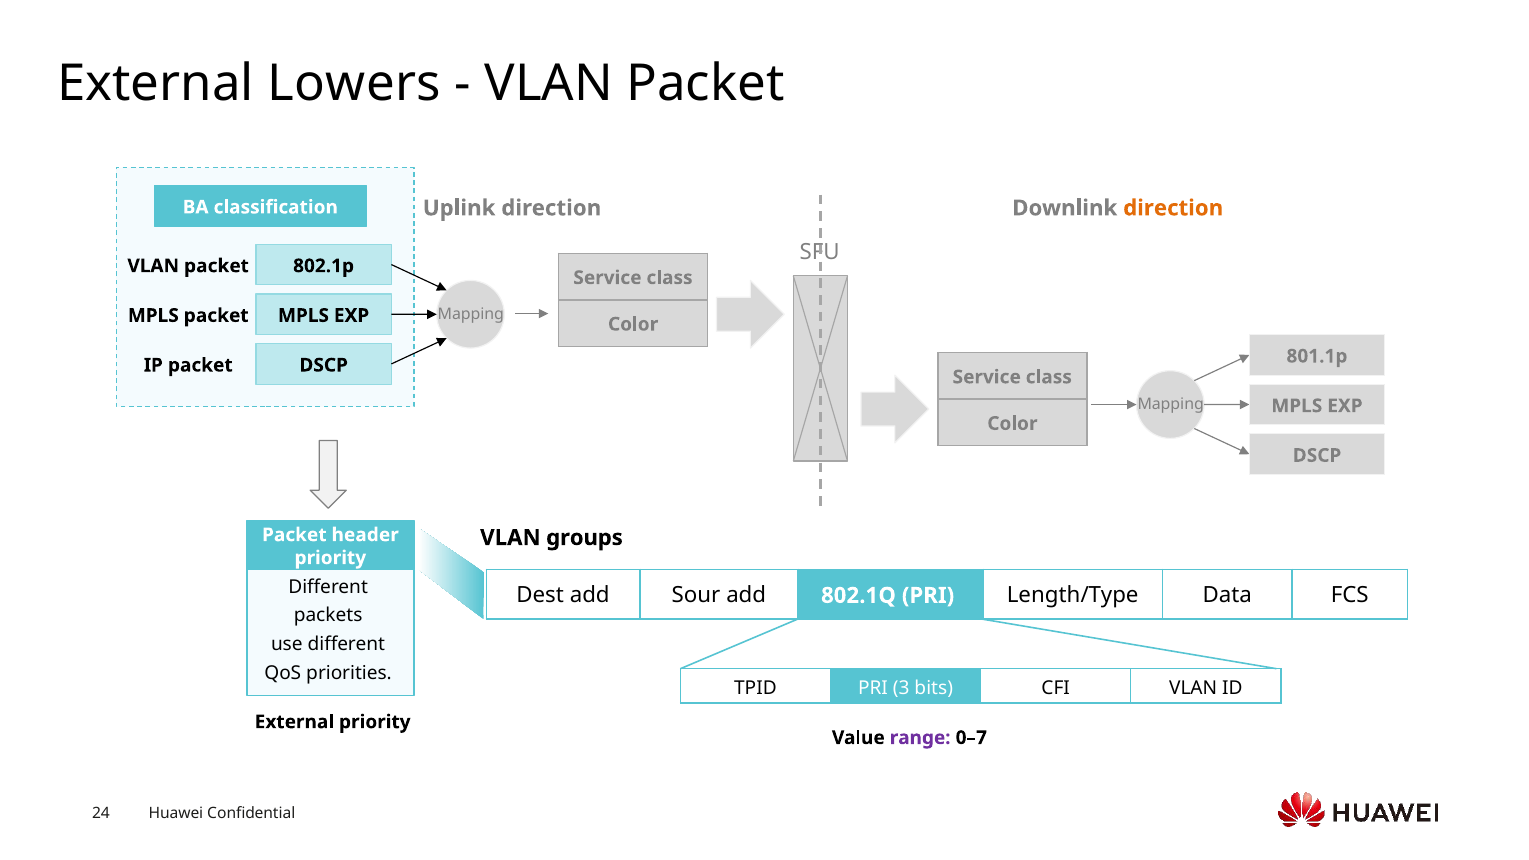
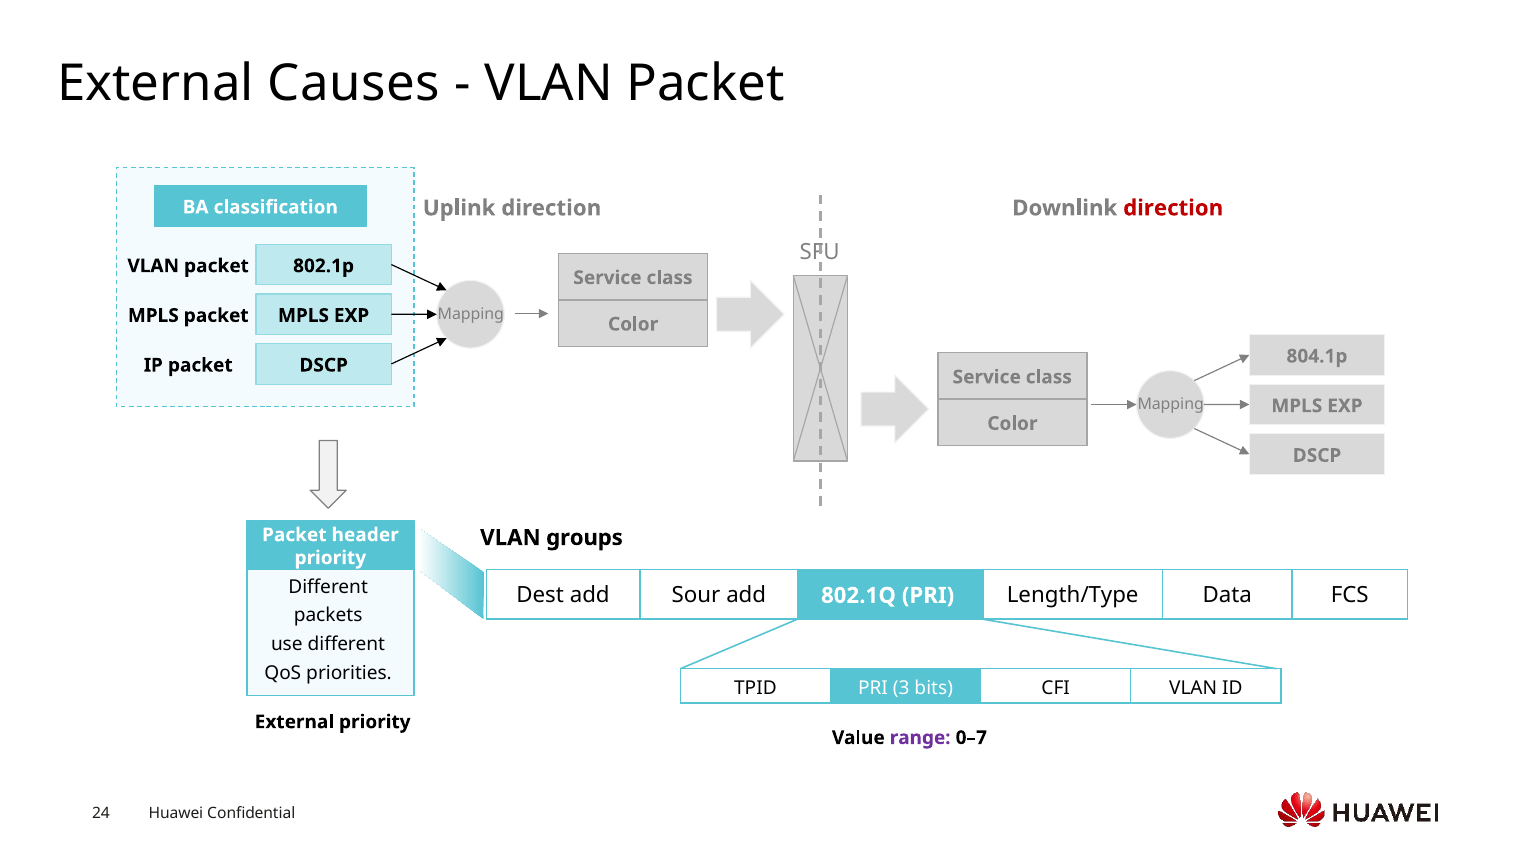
Lowers: Lowers -> Causes
direction at (1173, 208) colour: orange -> red
801.1p: 801.1p -> 804.1p
